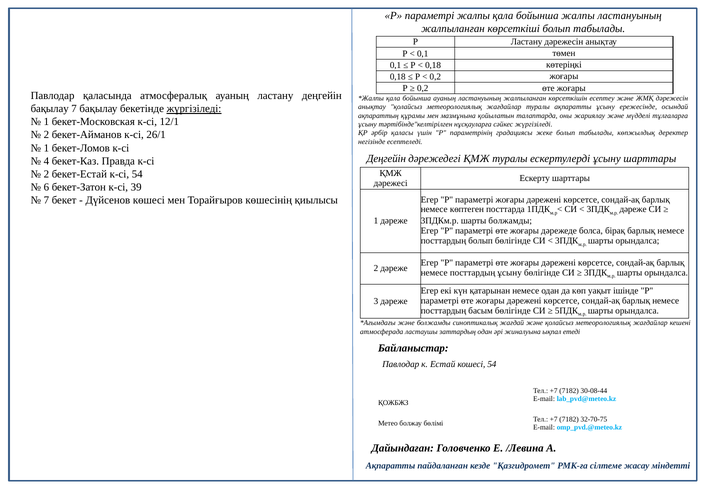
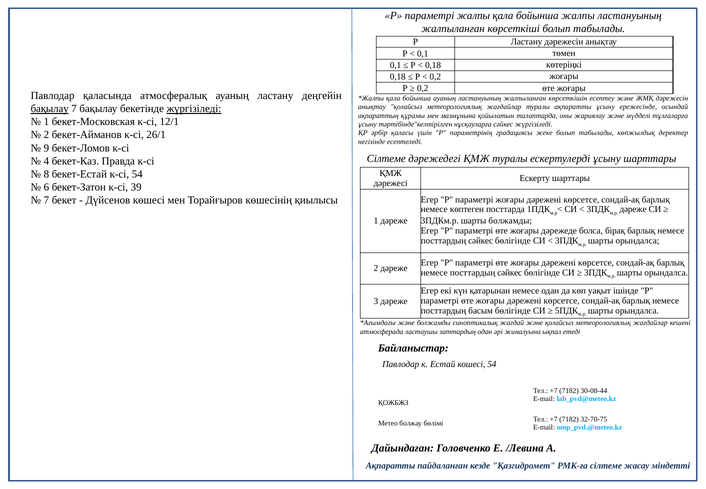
бақылау at (50, 109) underline: none -> present
1 at (46, 148): 1 -> 9
Деңгейін at (386, 159): Деңгейін -> Сілтеме
2 at (46, 174): 2 -> 8
болып at (481, 241): болып -> сәйкес
ұсыну at (510, 273): ұсыну -> сәйкес
